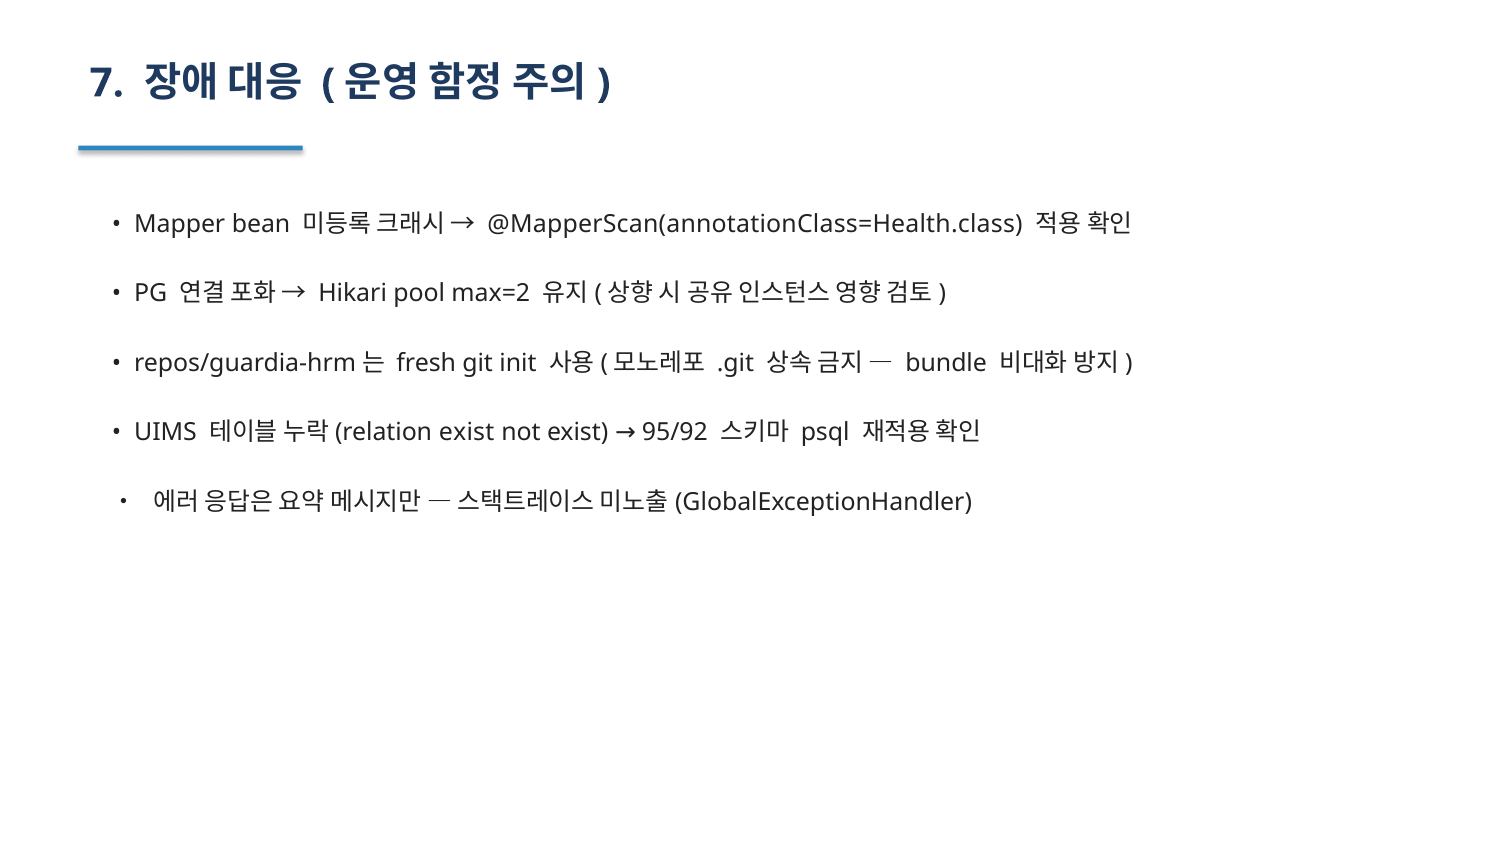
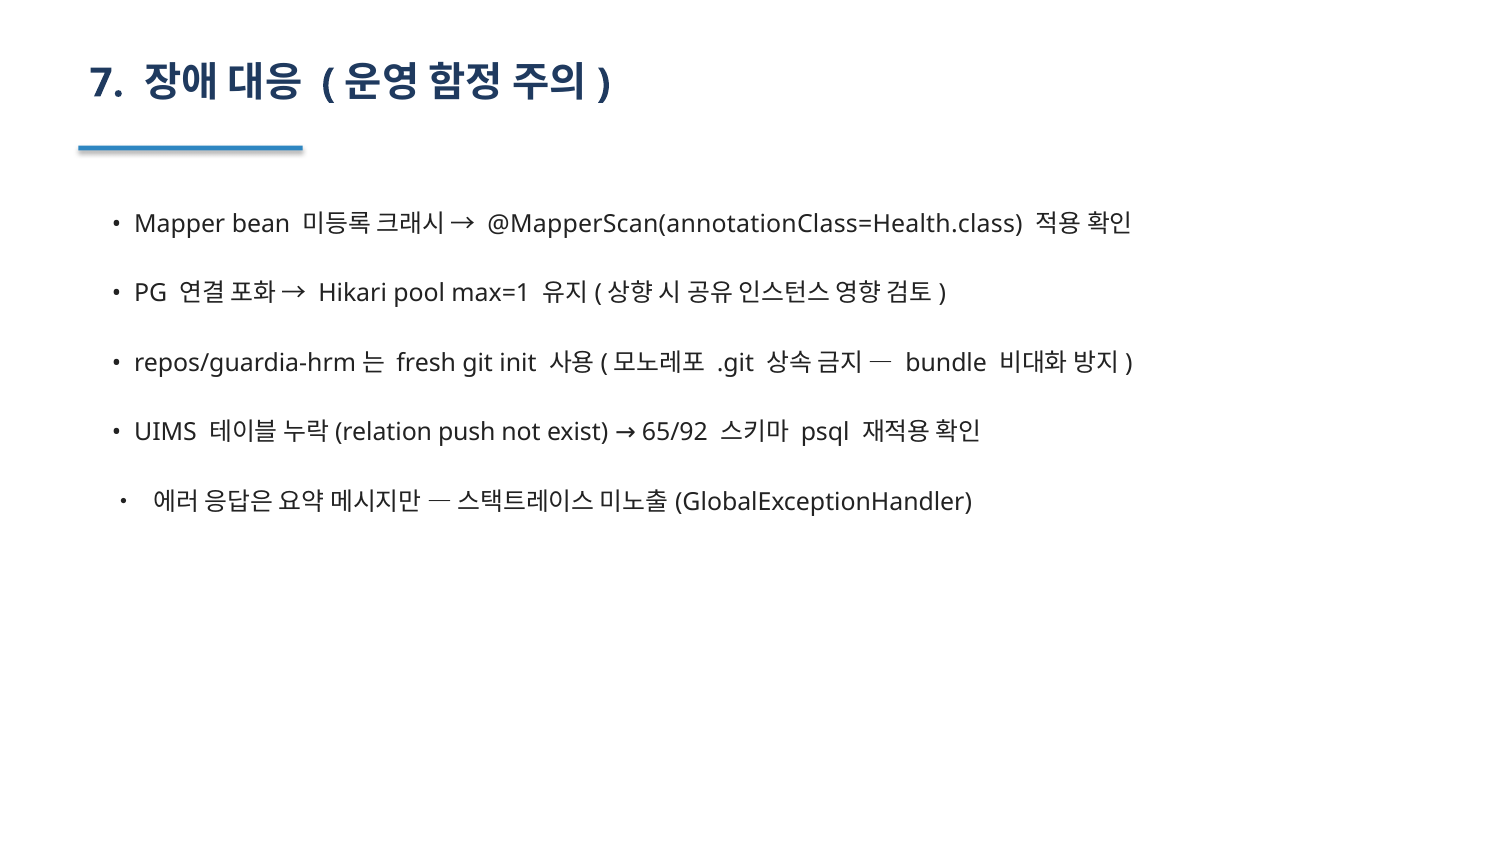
max=2: max=2 -> max=1
exist at (467, 433): exist -> push
95/92: 95/92 -> 65/92
